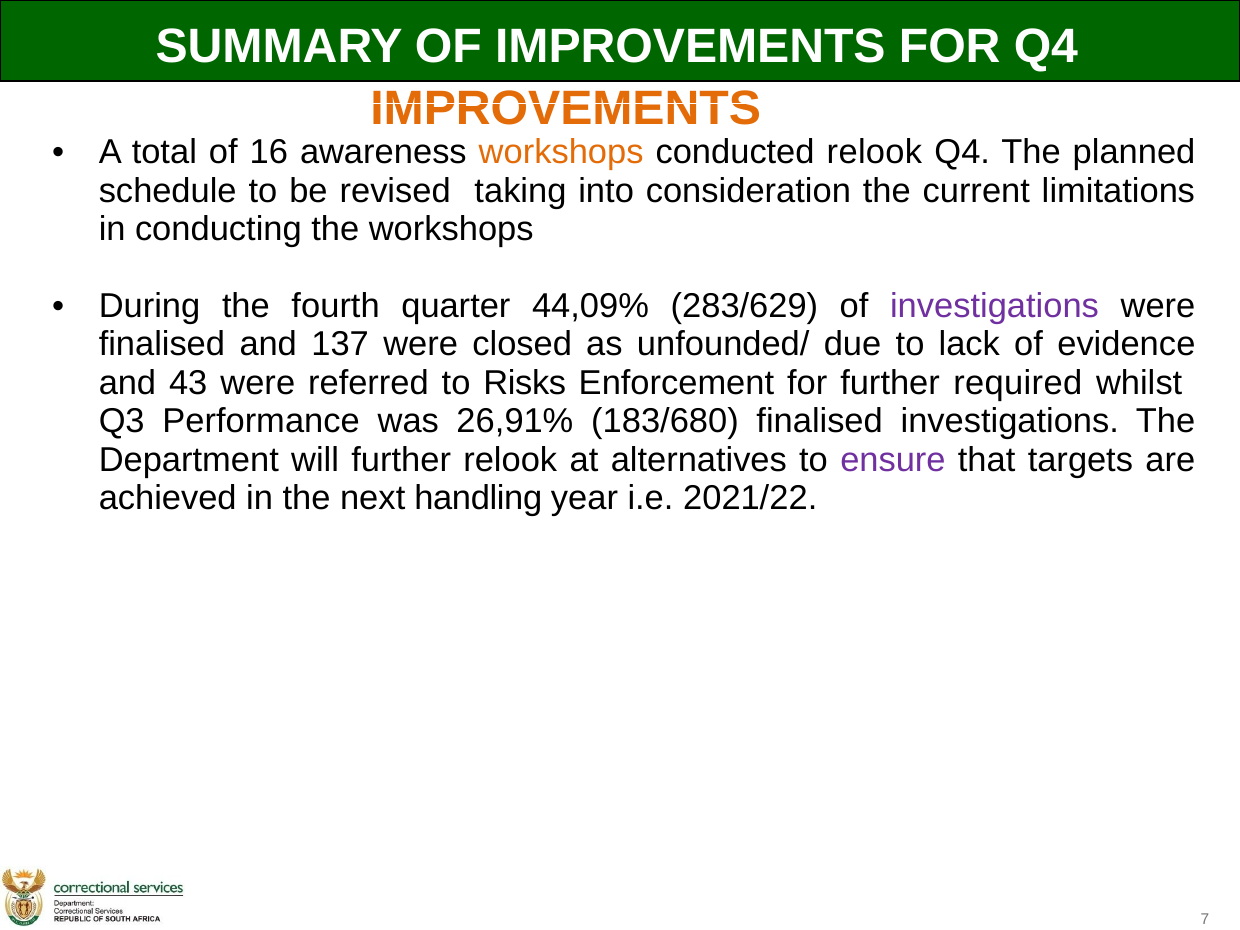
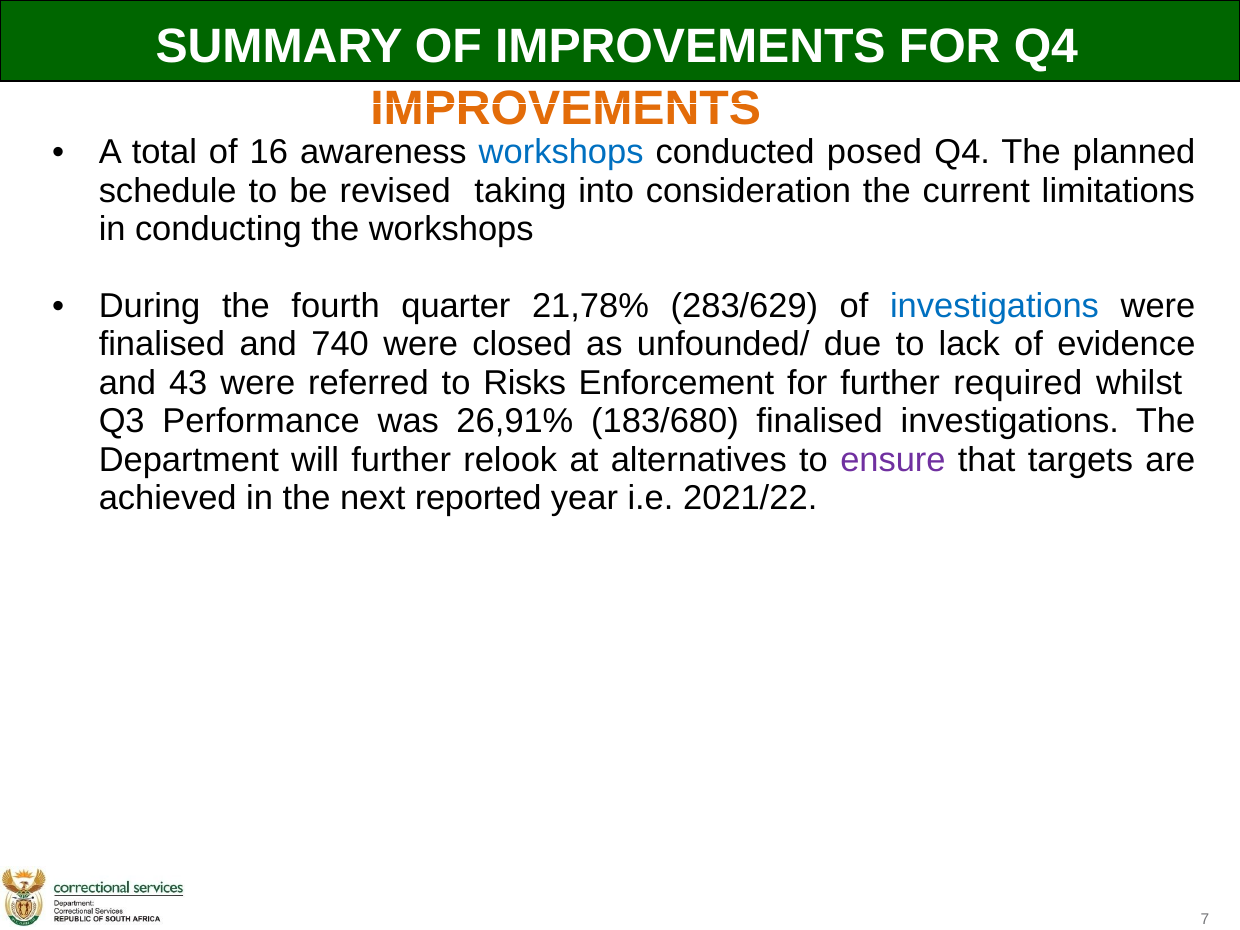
workshops at (561, 153) colour: orange -> blue
conducted relook: relook -> posed
44,09%: 44,09% -> 21,78%
investigations at (994, 306) colour: purple -> blue
137: 137 -> 740
handling: handling -> reported
